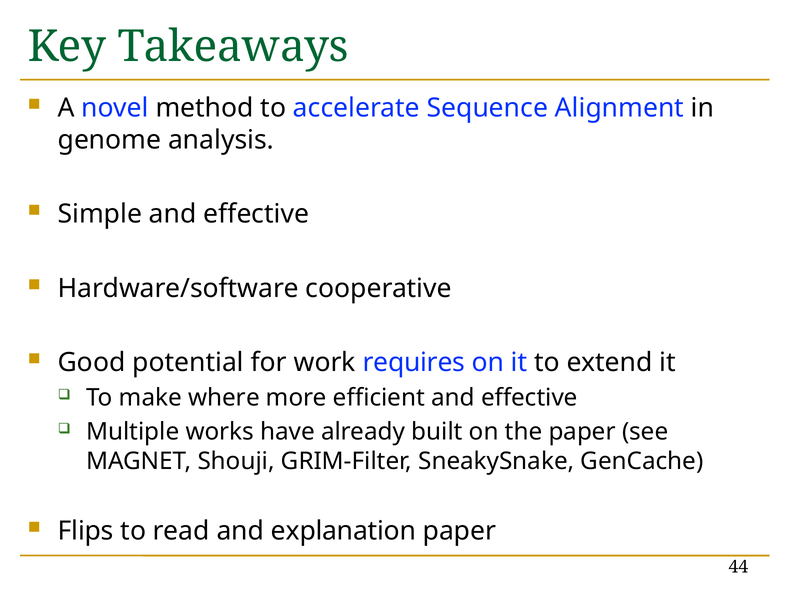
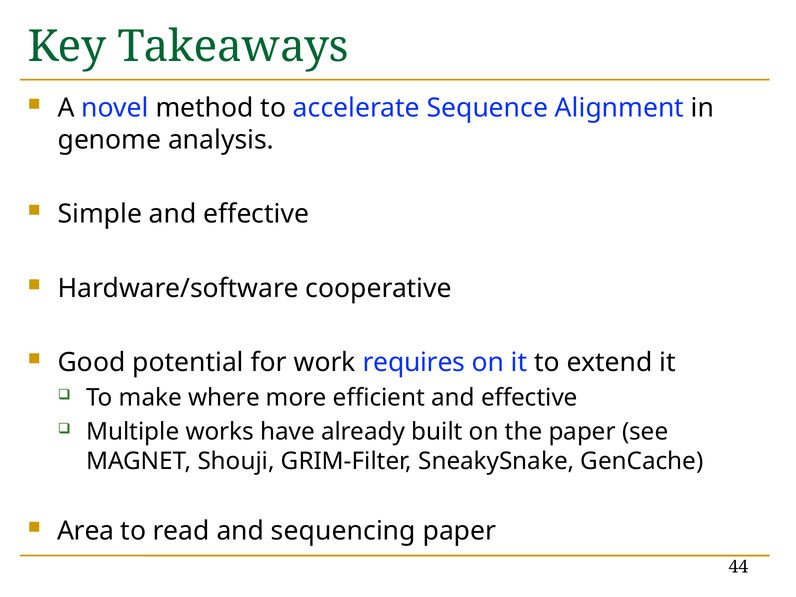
Flips: Flips -> Area
explanation: explanation -> sequencing
